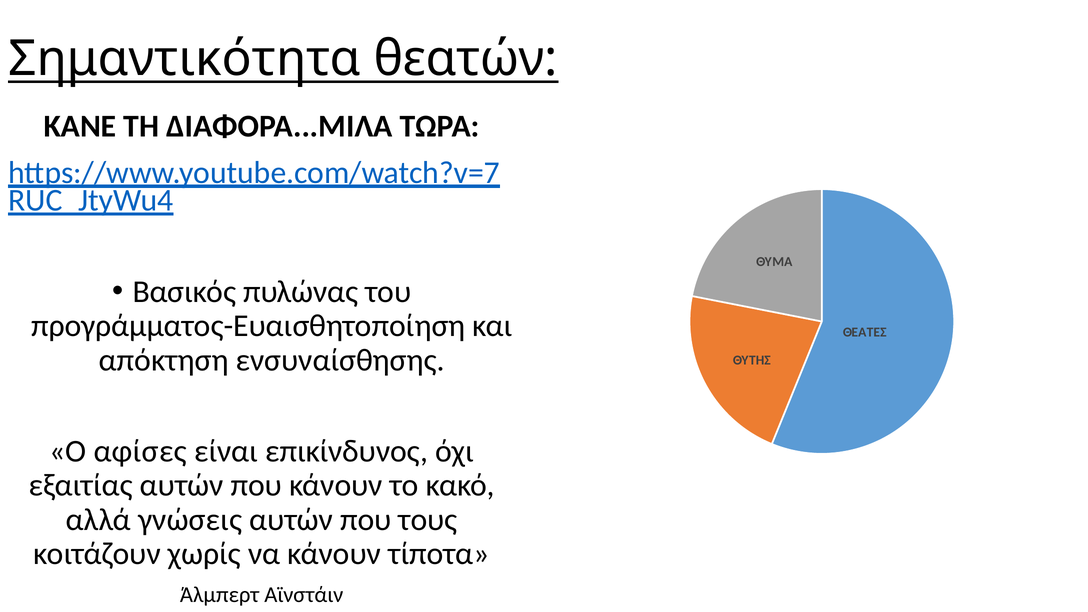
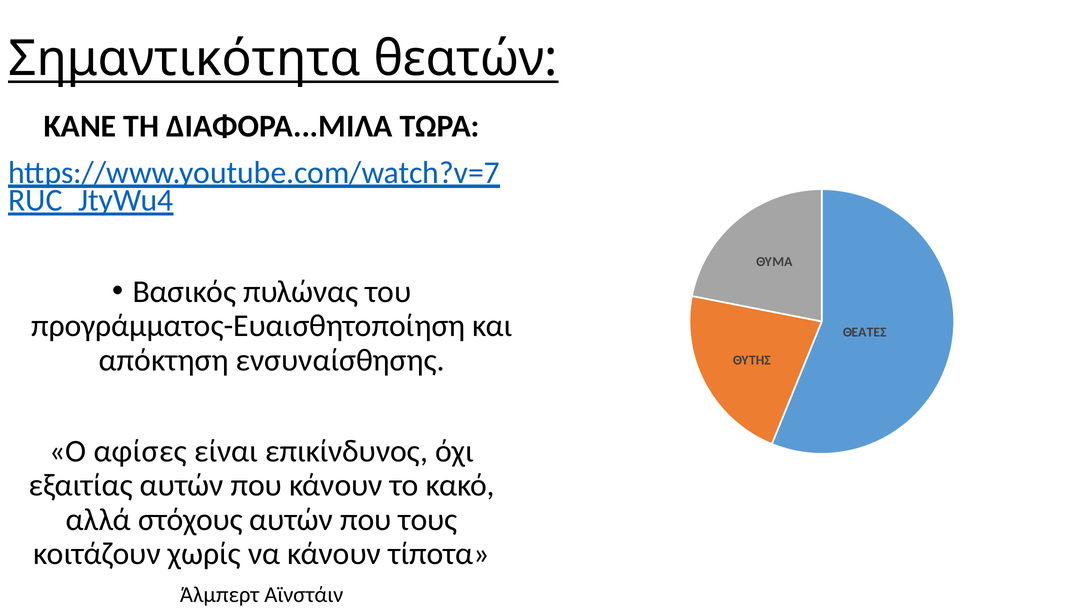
γνώσεις: γνώσεις -> στόχους
